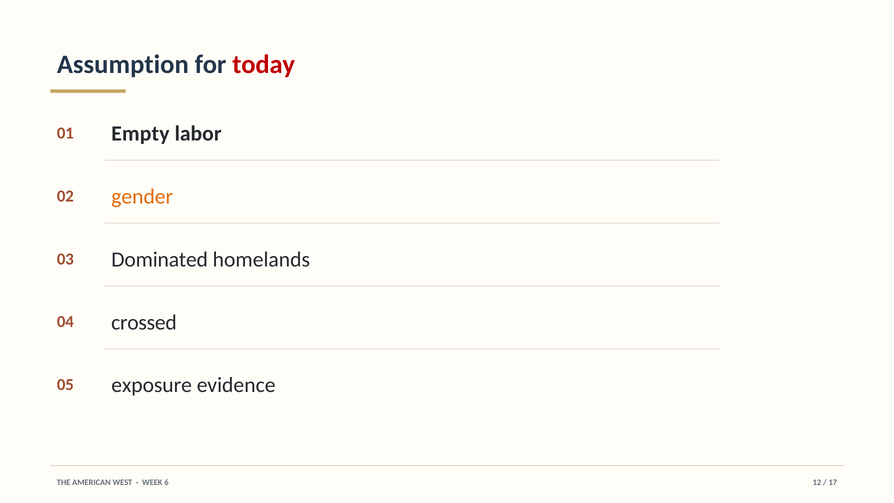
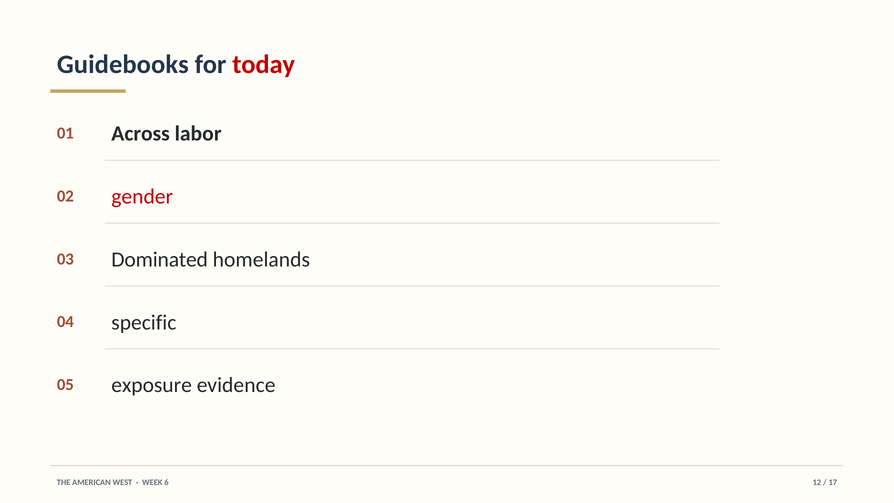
Assumption: Assumption -> Guidebooks
Empty: Empty -> Across
gender colour: orange -> red
crossed: crossed -> specific
